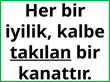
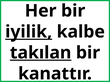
iyilik underline: none -> present
